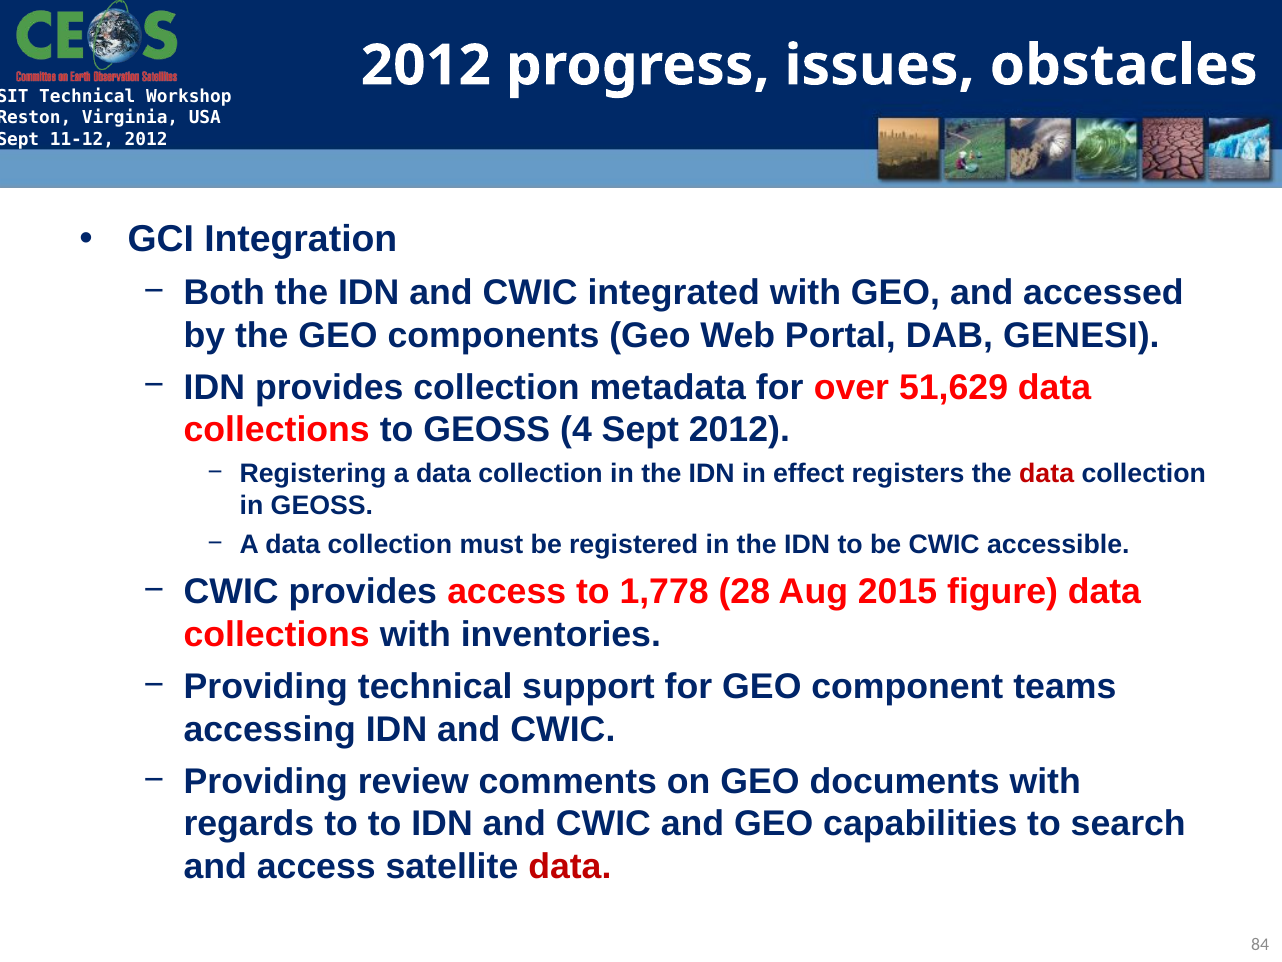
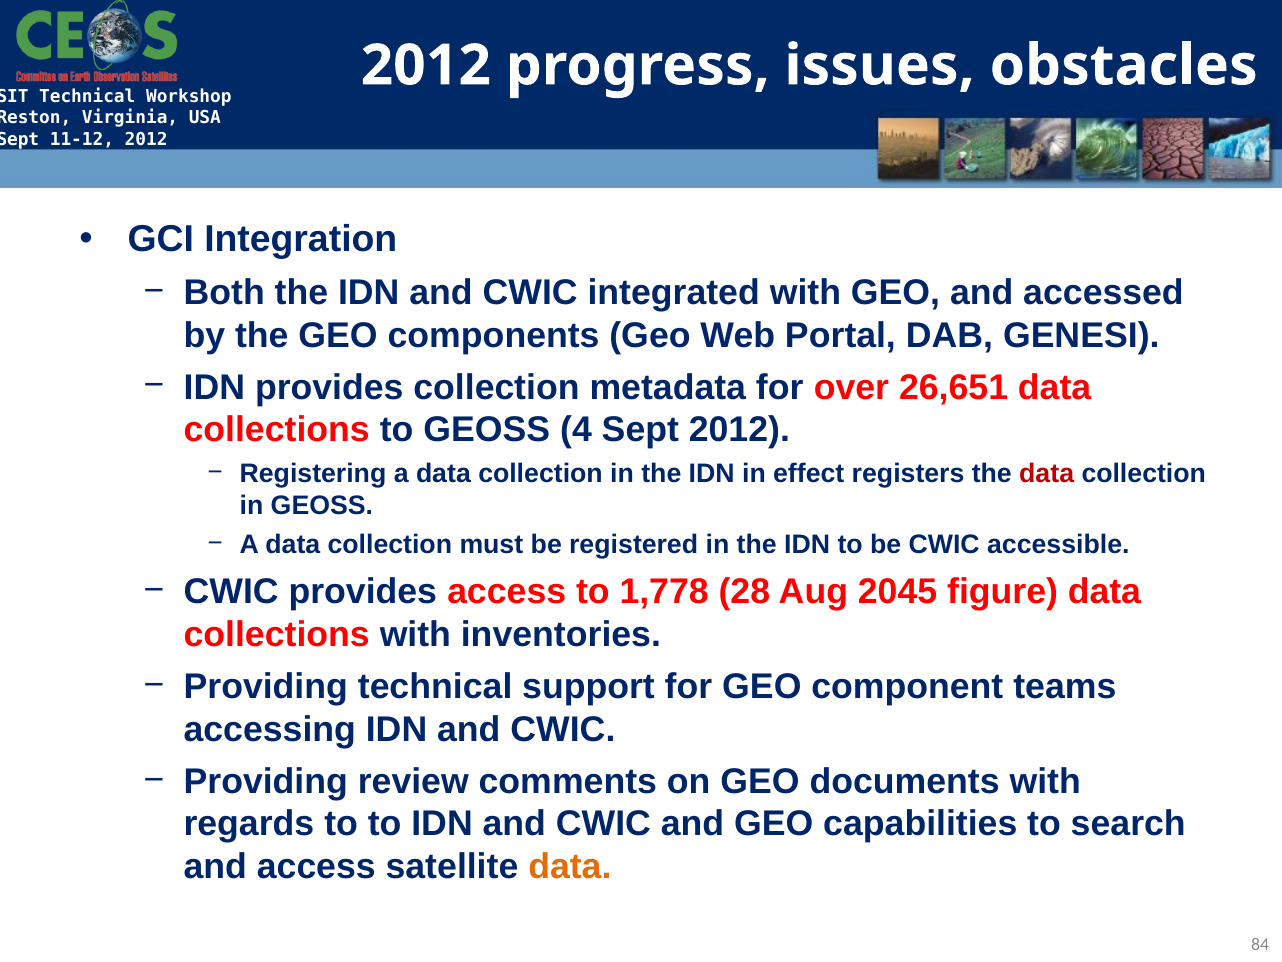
51,629: 51,629 -> 26,651
2015: 2015 -> 2045
data at (570, 866) colour: red -> orange
